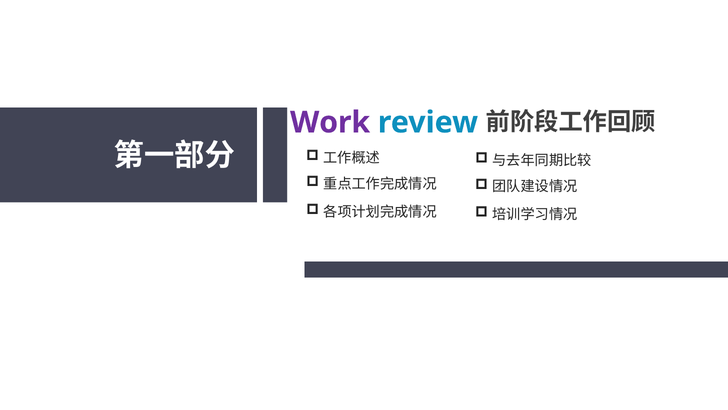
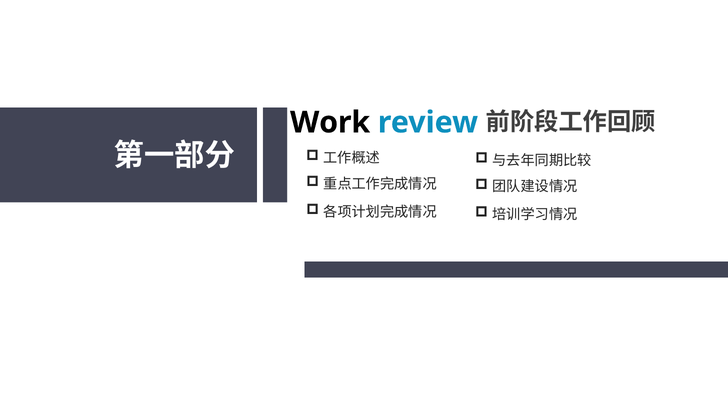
Work colour: purple -> black
